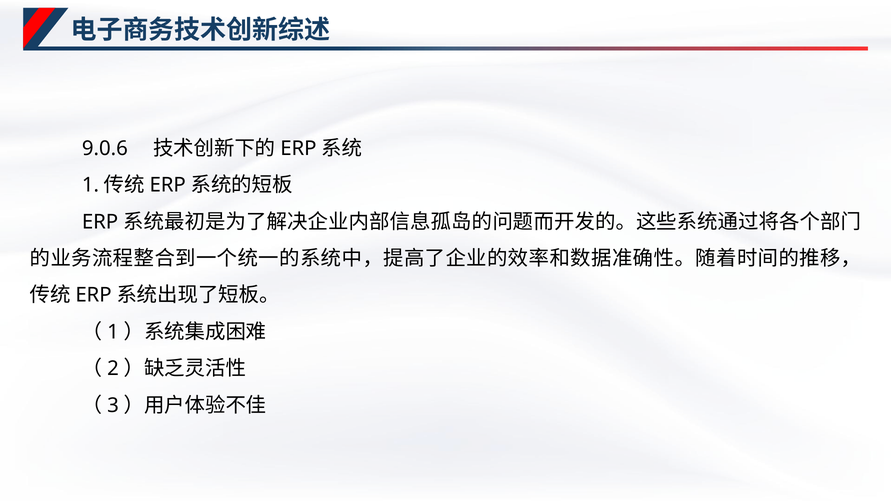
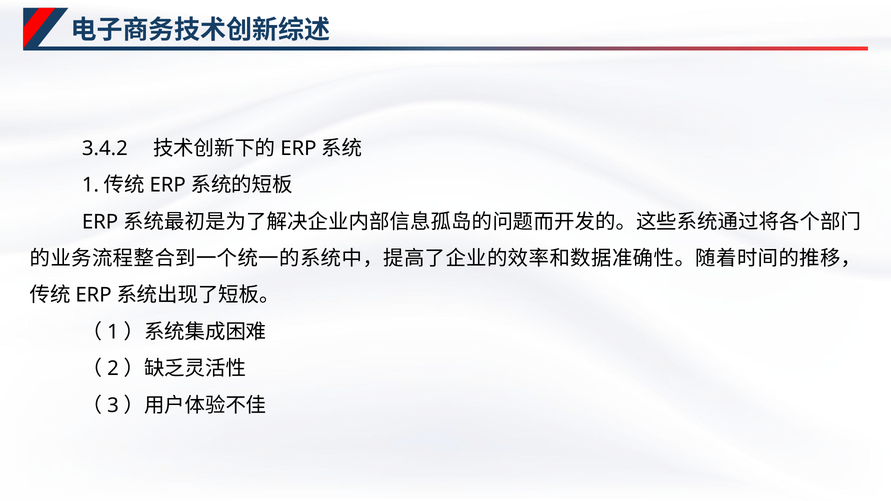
9.0.6: 9.0.6 -> 3.4.2
